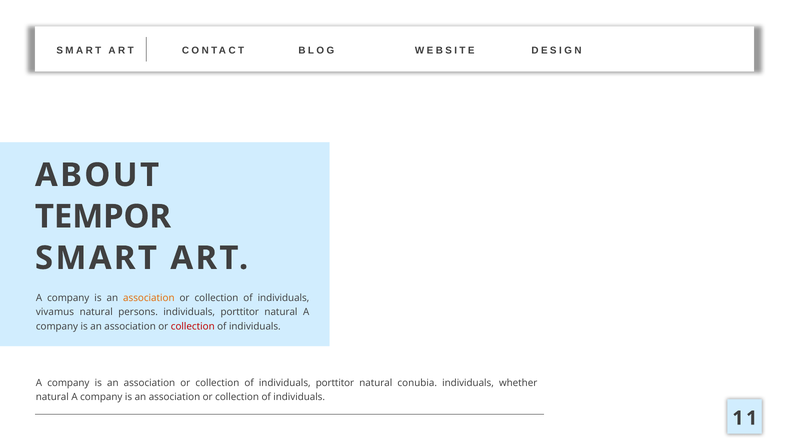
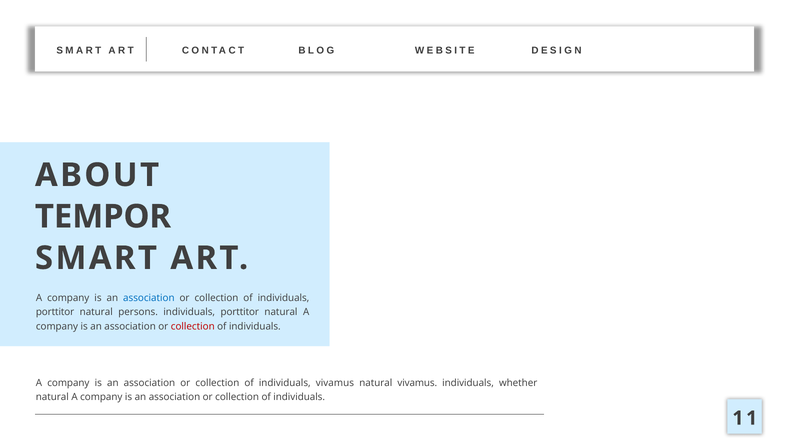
association at (149, 298) colour: orange -> blue
vivamus at (55, 312): vivamus -> porttitor
of individuals porttitor: porttitor -> vivamus
natural conubia: conubia -> vivamus
